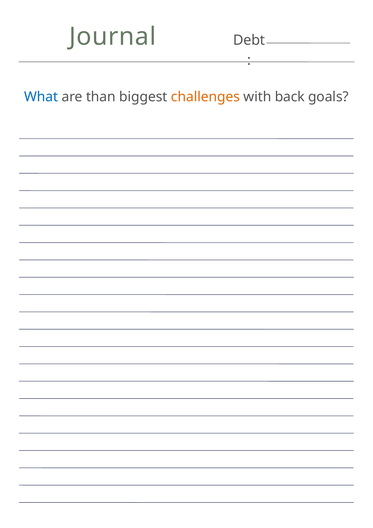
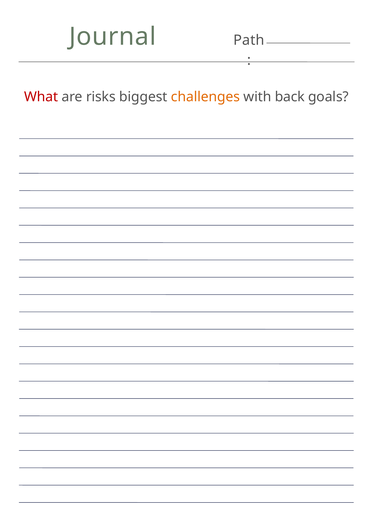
Debt: Debt -> Path
What colour: blue -> red
than: than -> risks
